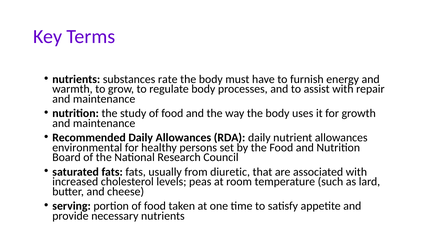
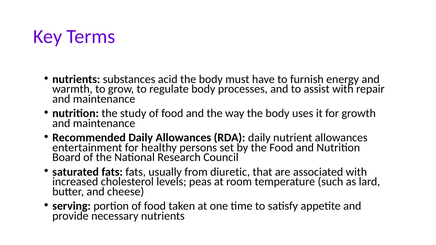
rate: rate -> acid
environmental: environmental -> entertainment
